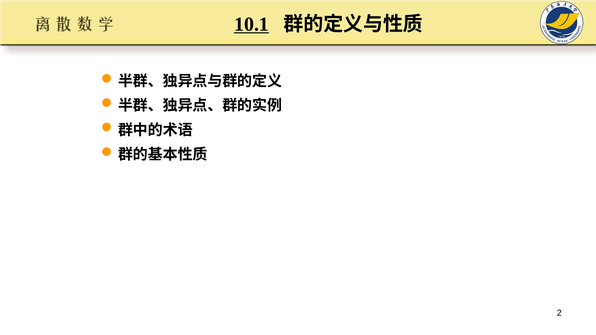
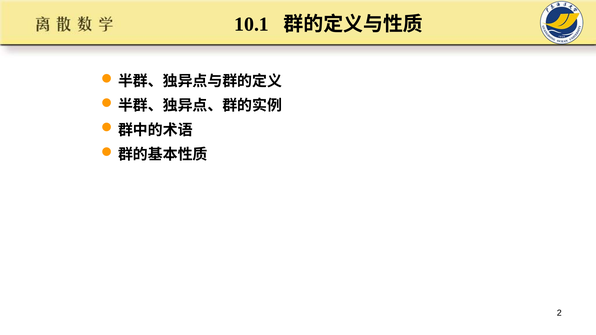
10.1 underline: present -> none
